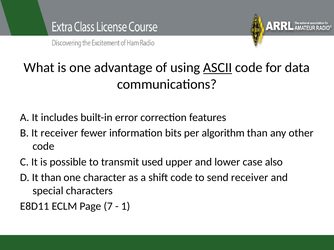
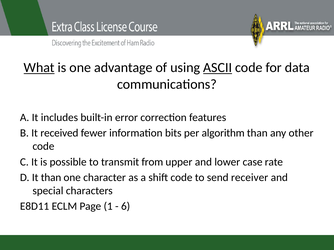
What underline: none -> present
It receiver: receiver -> received
used: used -> from
also: also -> rate
7: 7 -> 1
1: 1 -> 6
